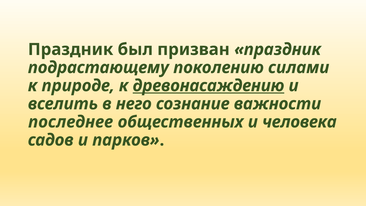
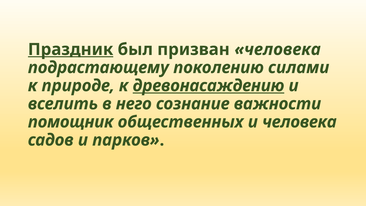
Праздник at (71, 49) underline: none -> present
призван праздник: праздник -> человека
последнее: последнее -> помощник
